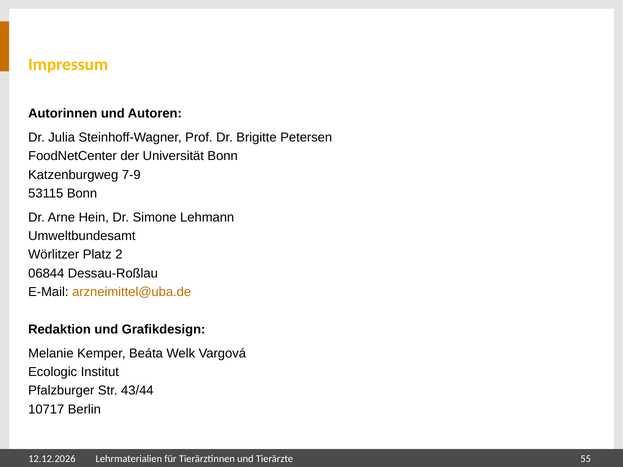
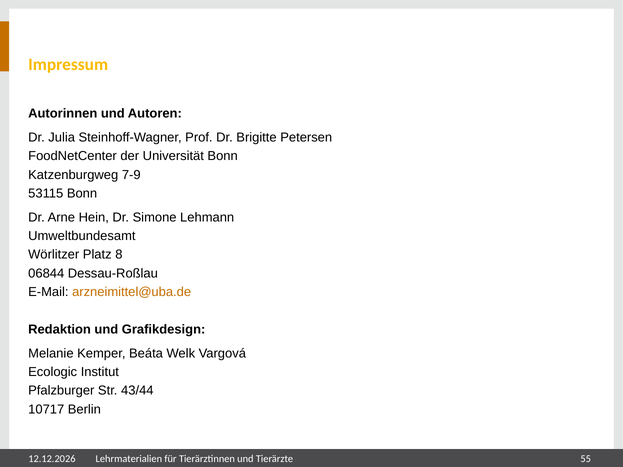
2: 2 -> 8
